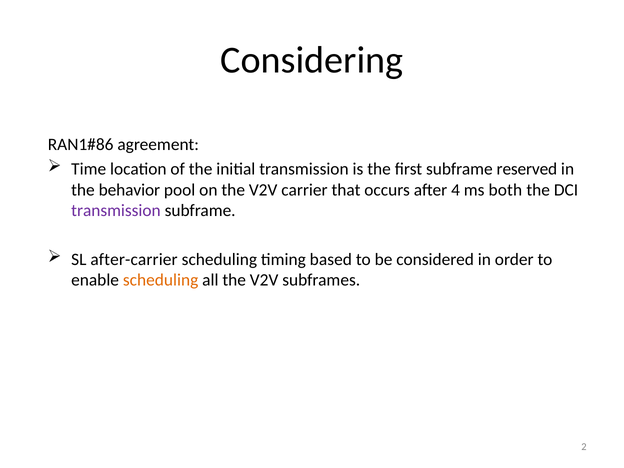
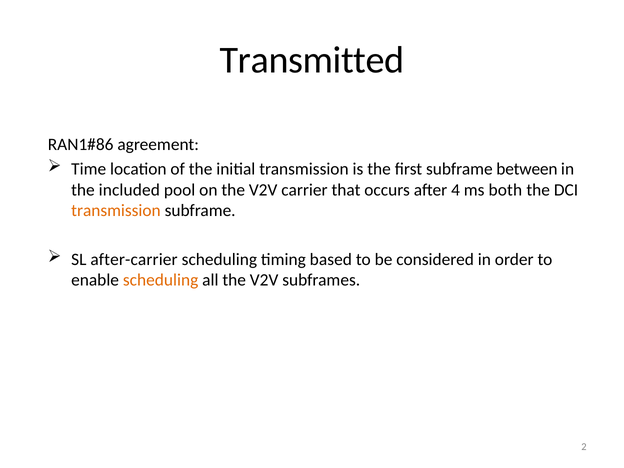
Considering: Considering -> Transmitted
reserved: reserved -> between
behavior: behavior -> included
transmission at (116, 211) colour: purple -> orange
